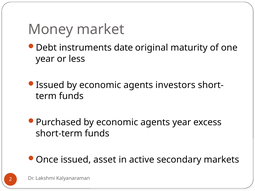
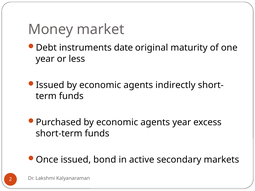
investors: investors -> indirectly
asset: asset -> bond
